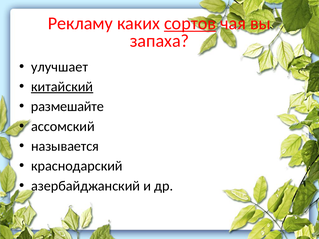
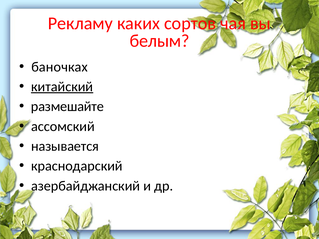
сортов underline: present -> none
запаха: запаха -> белым
улучшает: улучшает -> баночках
